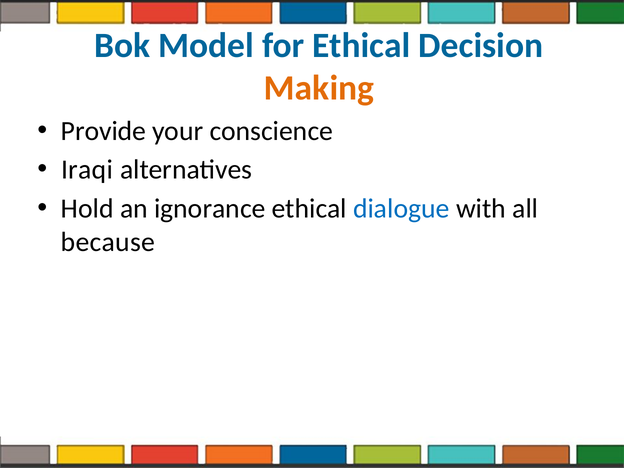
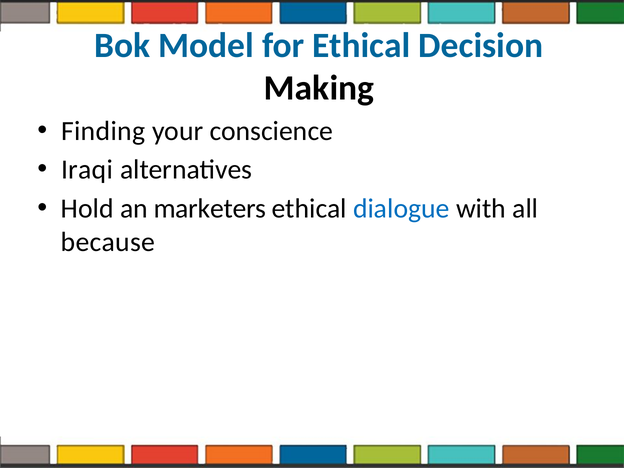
Making colour: orange -> black
Provide: Provide -> Finding
ignorance: ignorance -> marketers
